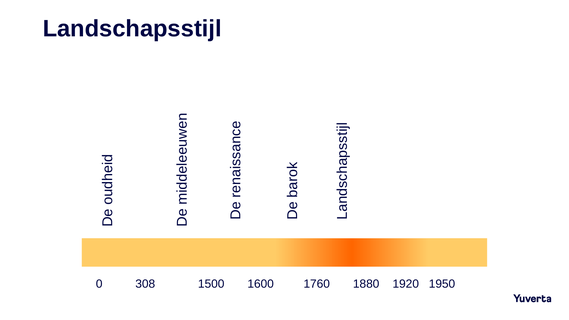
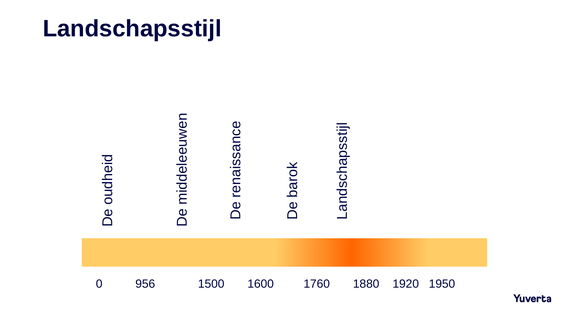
308: 308 -> 956
